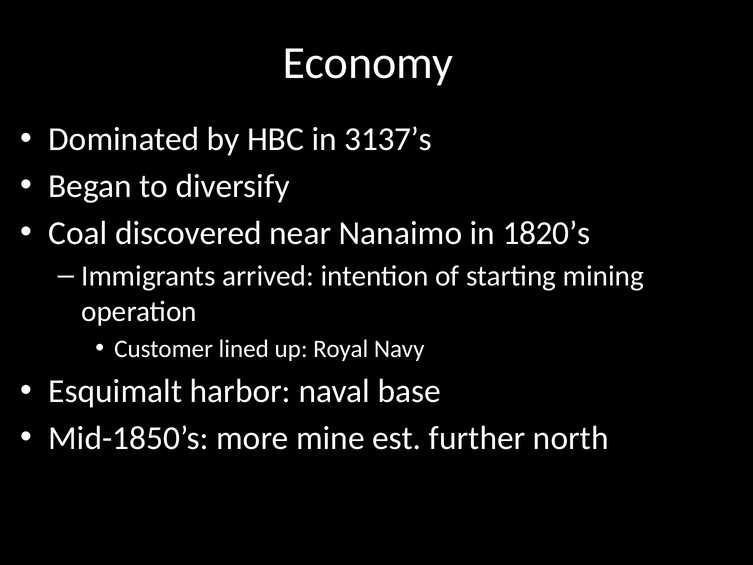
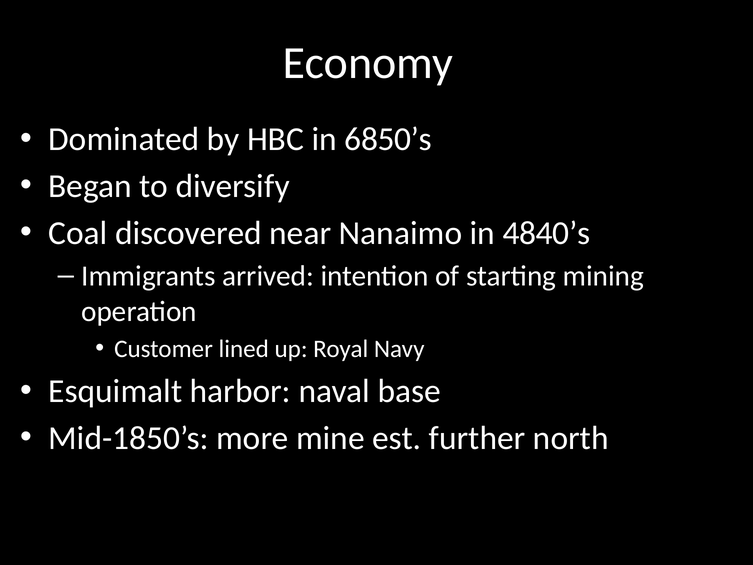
3137’s: 3137’s -> 6850’s
1820’s: 1820’s -> 4840’s
